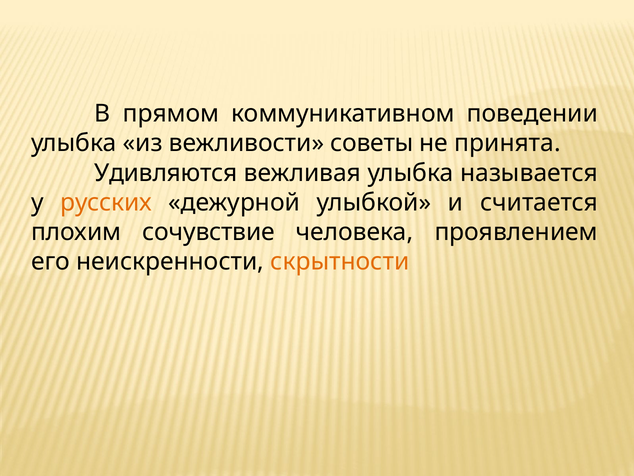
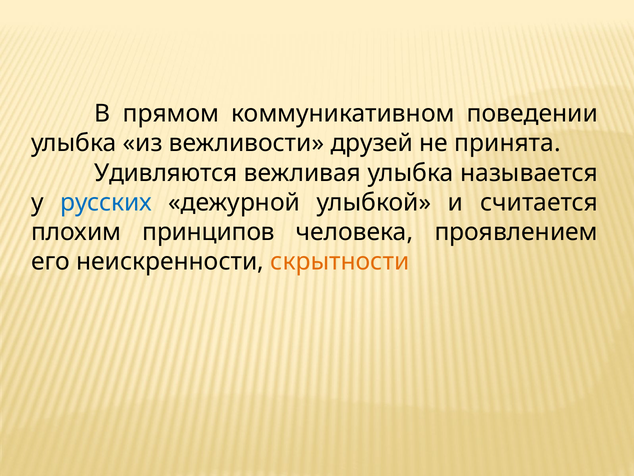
советы: советы -> друзей
русских colour: orange -> blue
сочувствие: сочувствие -> принципов
